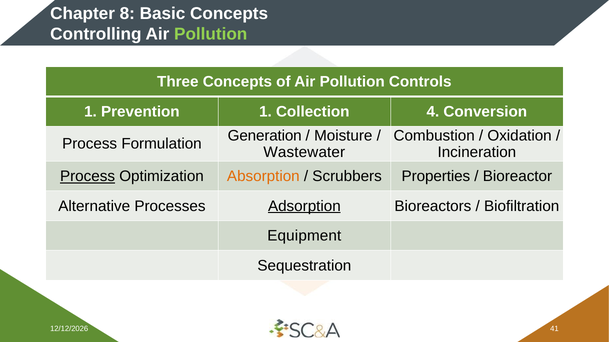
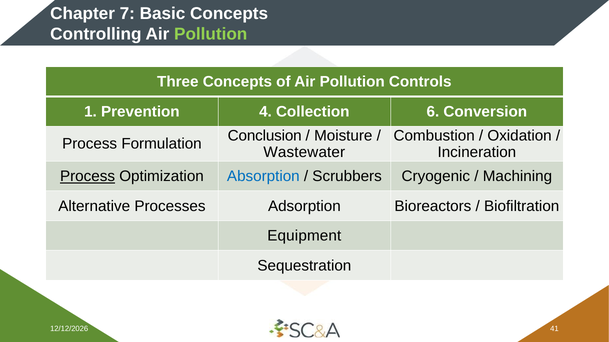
8: 8 -> 7
Prevention 1: 1 -> 4
4: 4 -> 6
Generation: Generation -> Conclusion
Absorption colour: orange -> blue
Properties: Properties -> Cryogenic
Bioreactor: Bioreactor -> Machining
Adsorption underline: present -> none
